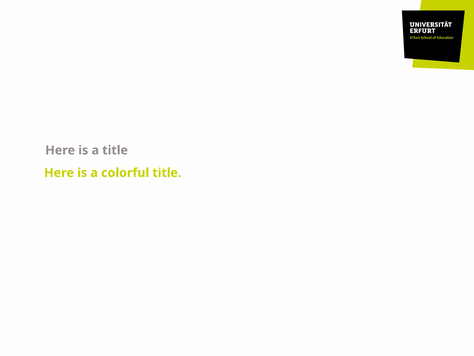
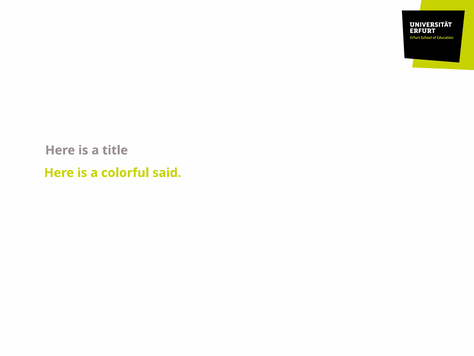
colorful title: title -> said
